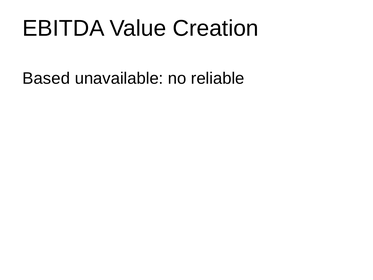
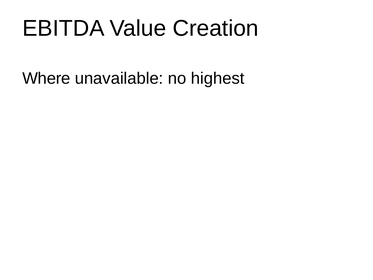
Based: Based -> Where
reliable: reliable -> highest
